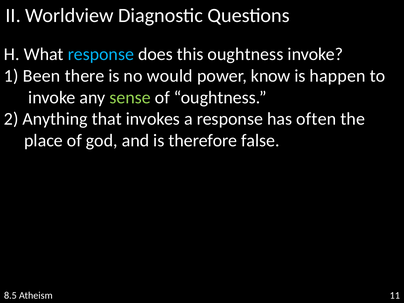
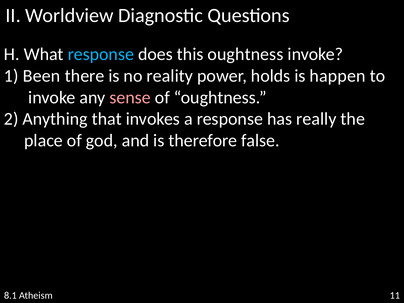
would: would -> reality
know: know -> holds
sense colour: light green -> pink
often: often -> really
8.5: 8.5 -> 8.1
